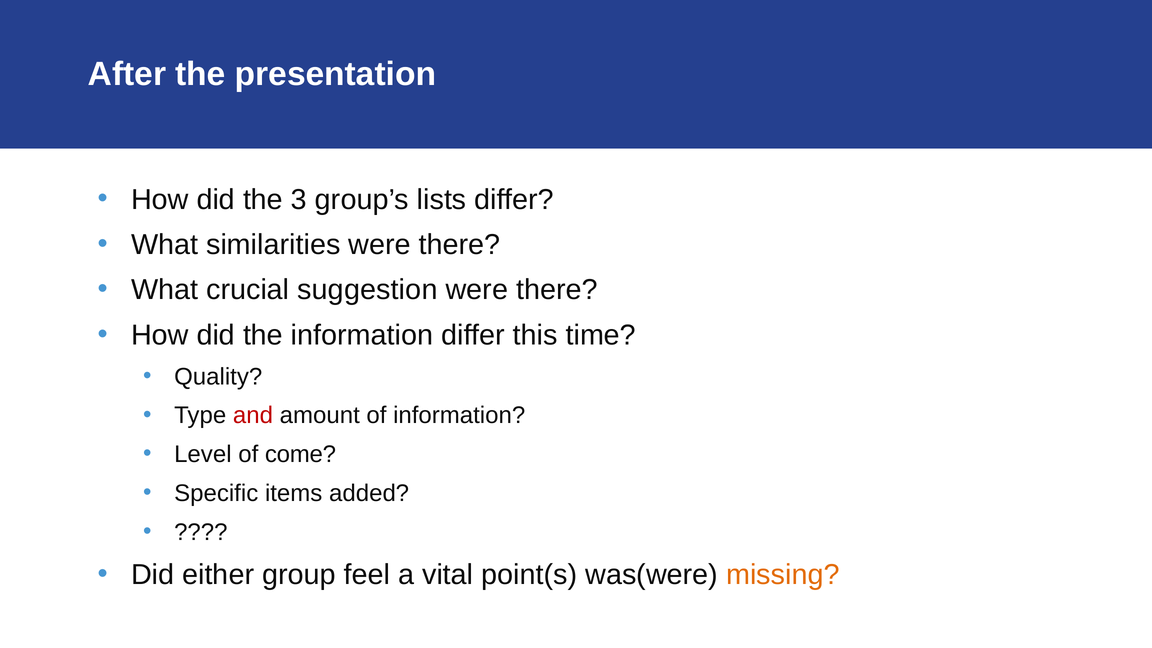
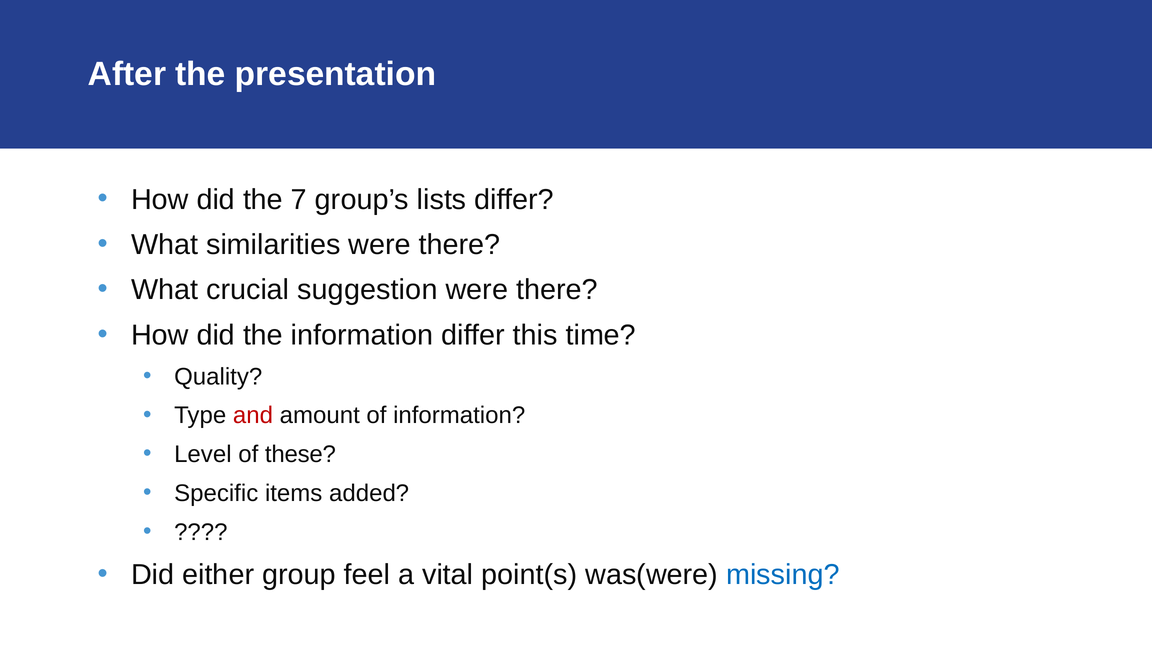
3: 3 -> 7
come: come -> these
missing colour: orange -> blue
